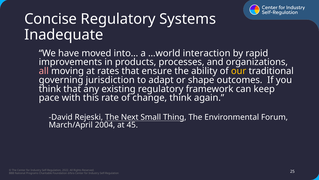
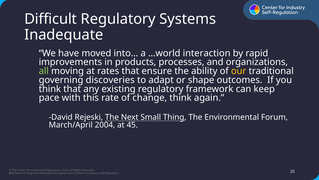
Concise: Concise -> Difficult
all at (44, 71) colour: pink -> light green
jurisdiction: jurisdiction -> discoveries
